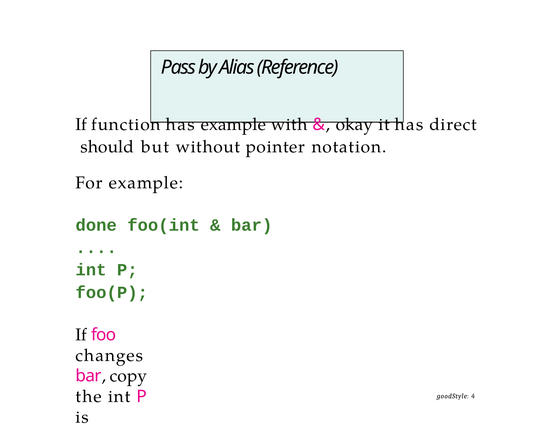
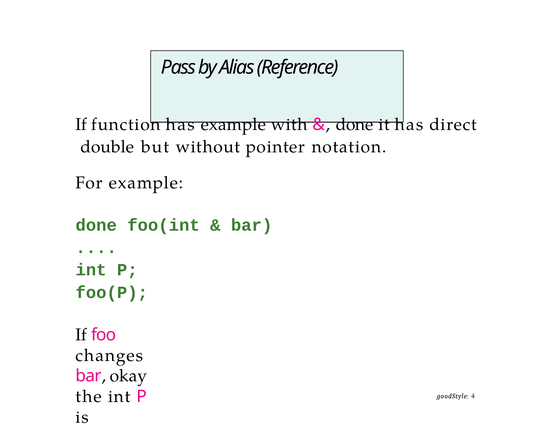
okay at (354, 125): okay -> done
should: should -> double
copy: copy -> okay
